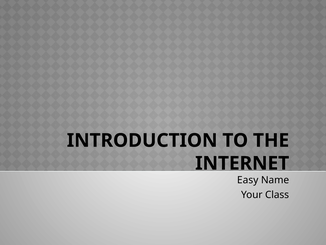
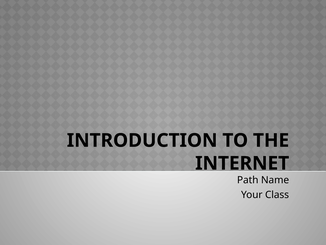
Easy: Easy -> Path
